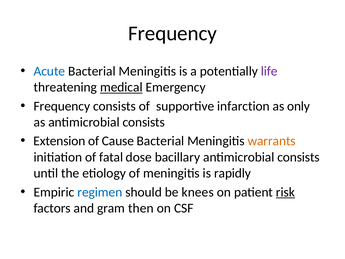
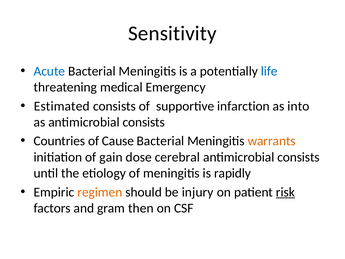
Frequency at (173, 33): Frequency -> Sensitivity
life colour: purple -> blue
medical underline: present -> none
Frequency at (62, 106): Frequency -> Estimated
only: only -> into
Extension: Extension -> Countries
fatal: fatal -> gain
bacillary: bacillary -> cerebral
regimen colour: blue -> orange
knees: knees -> injury
